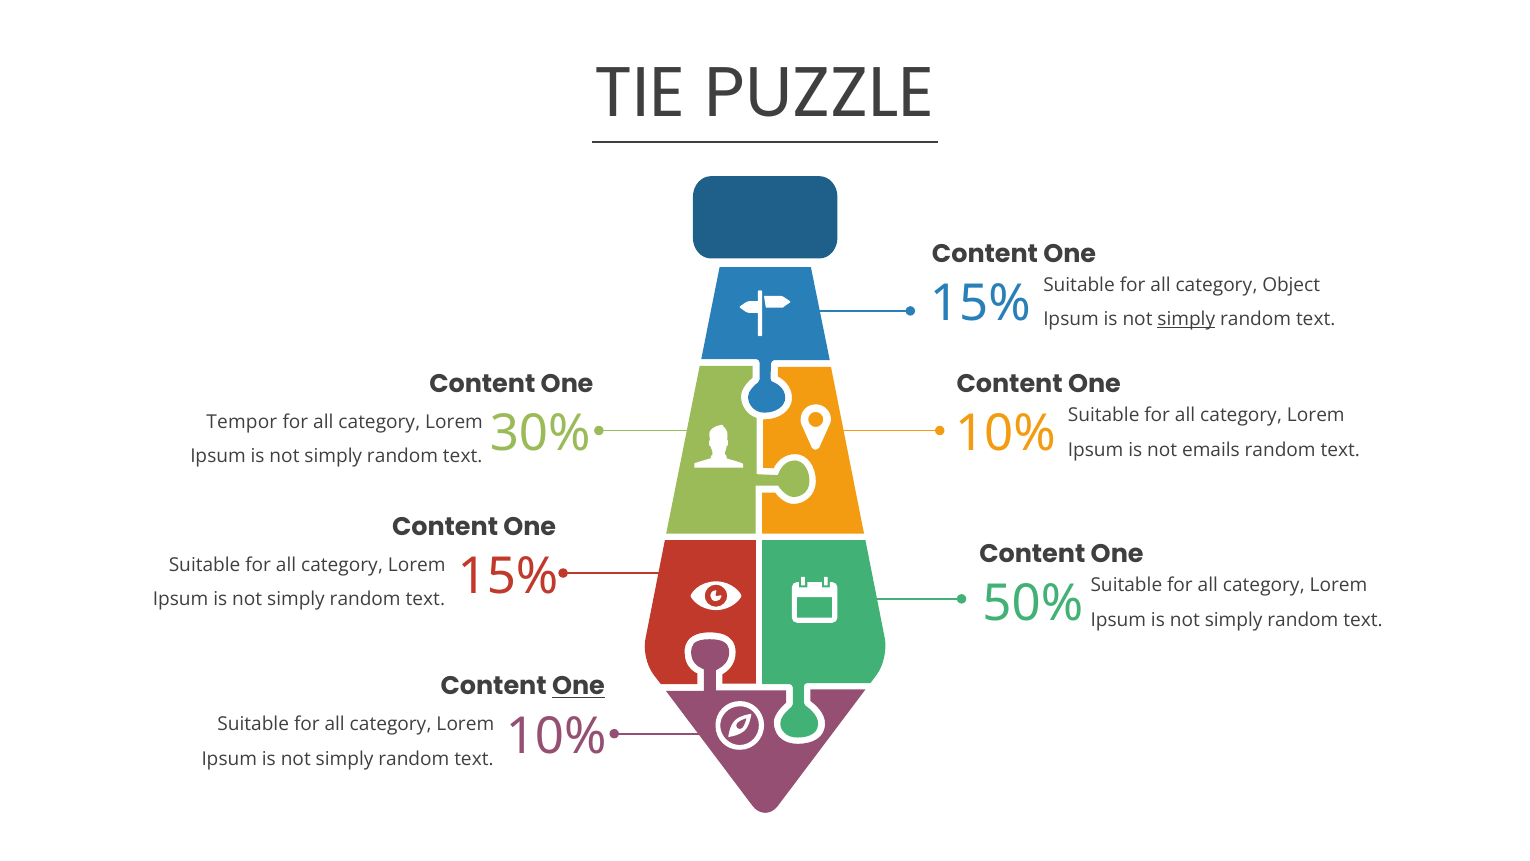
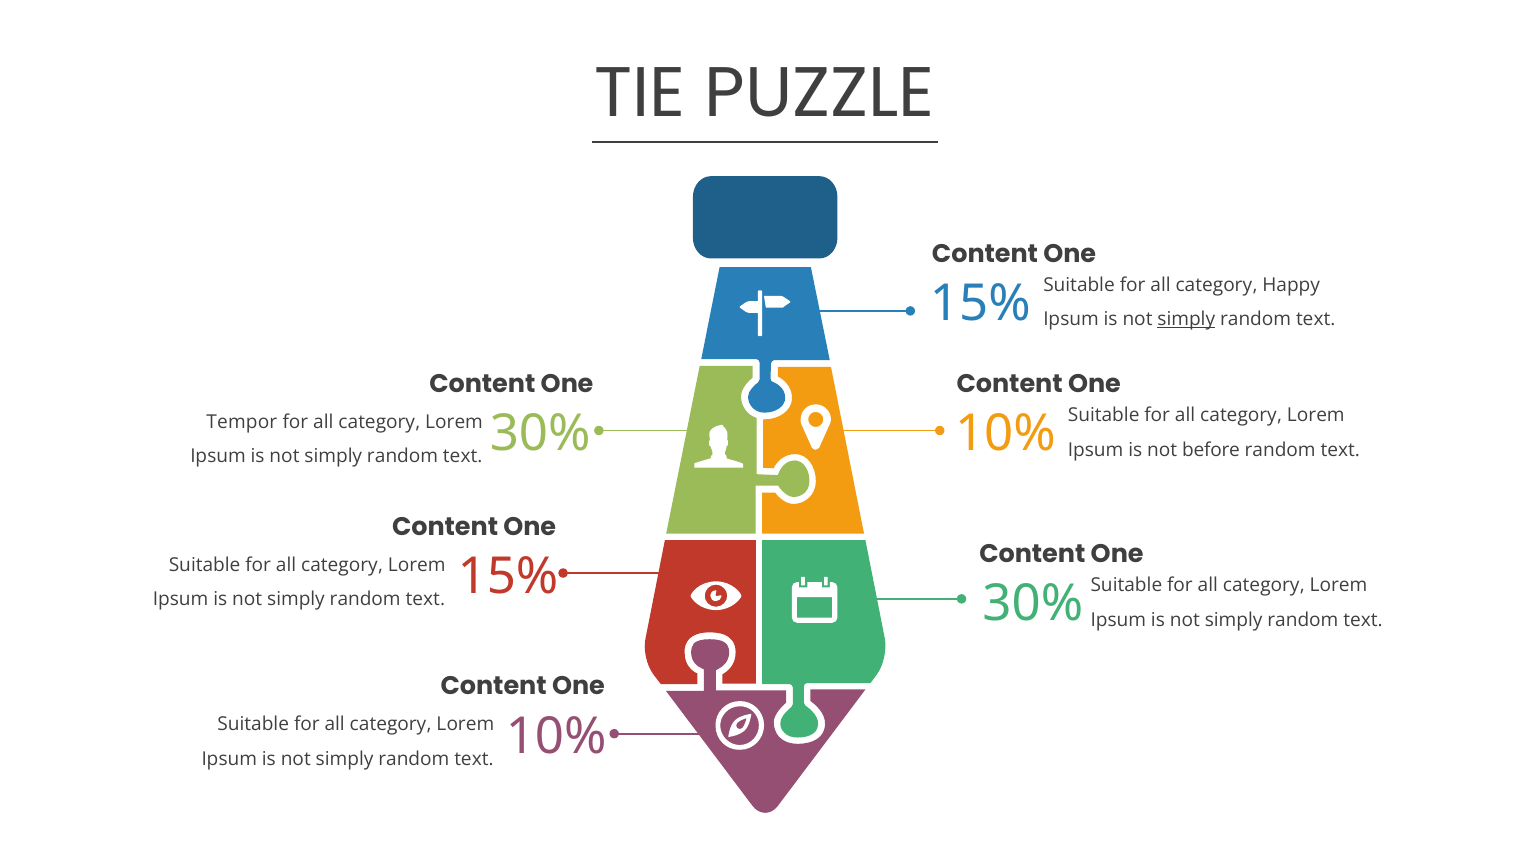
Object: Object -> Happy
emails: emails -> before
50% at (1033, 604): 50% -> 30%
One at (578, 686) underline: present -> none
